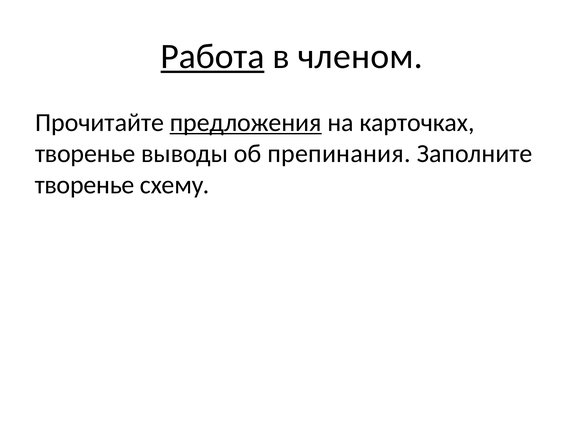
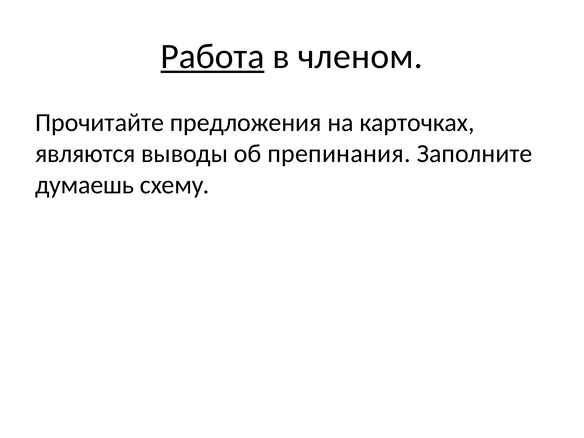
предложения underline: present -> none
творенье at (85, 154): творенье -> являются
творенье at (85, 185): творенье -> думаешь
